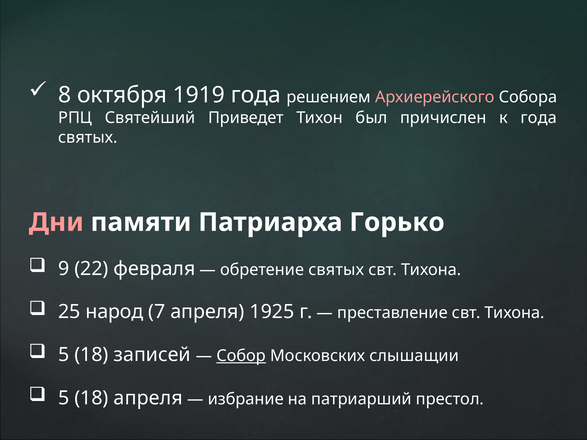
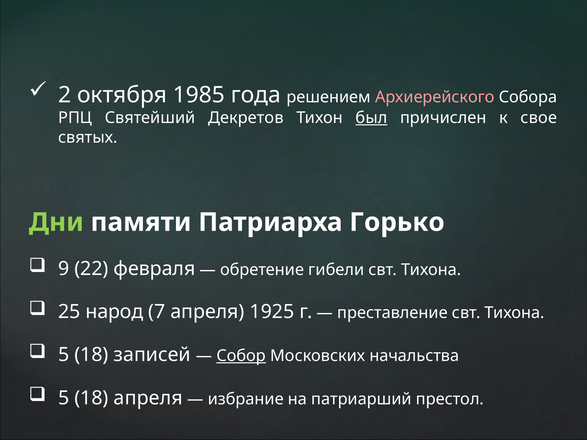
8: 8 -> 2
1919: 1919 -> 1985
Приведет: Приведет -> Декретов
был underline: none -> present
к года: года -> свое
Дни colour: pink -> light green
обретение святых: святых -> гибели
слышащии: слышащии -> начальства
